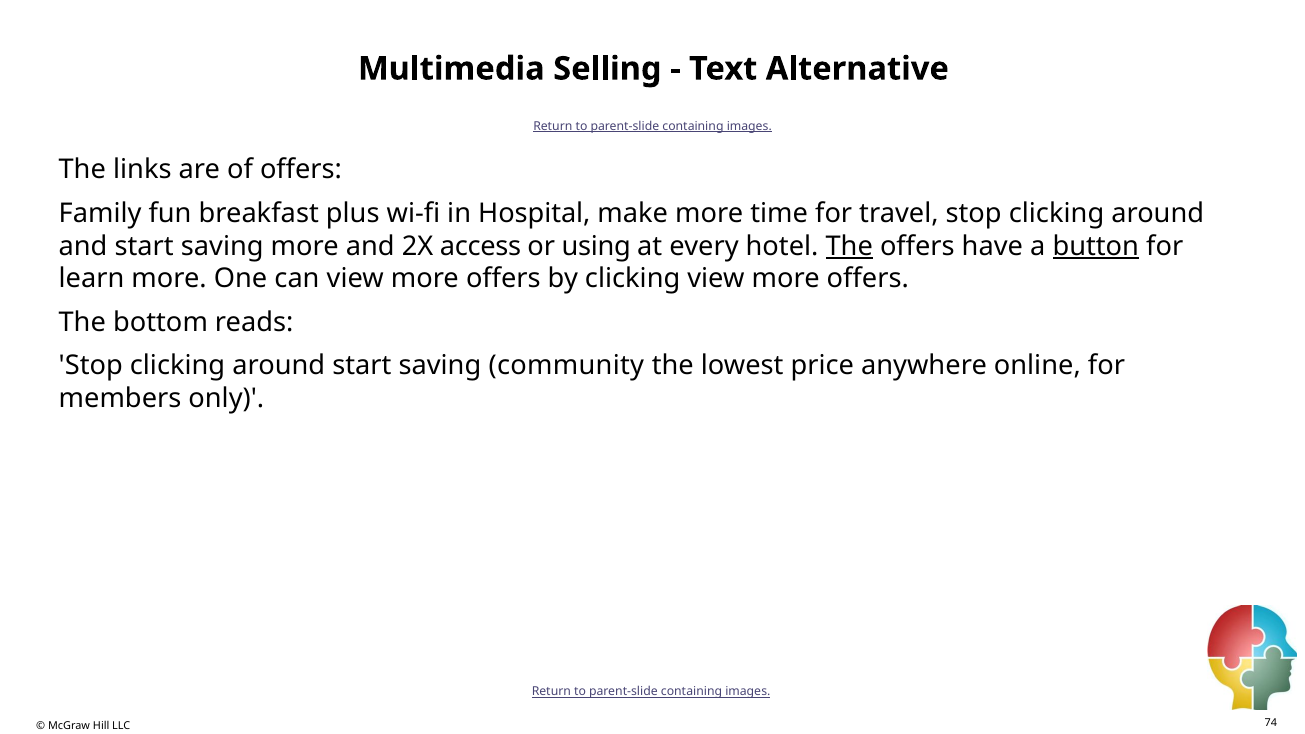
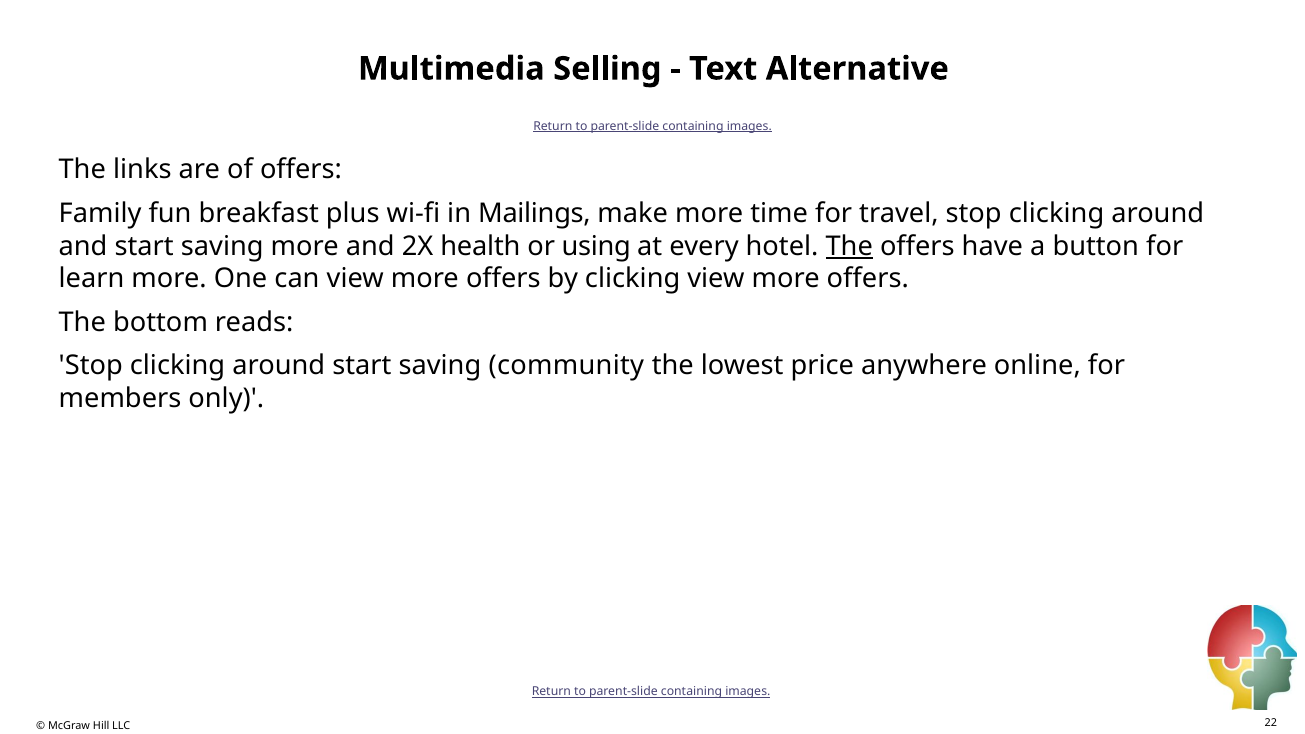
Hospital: Hospital -> Mailings
access: access -> health
button underline: present -> none
74: 74 -> 22
